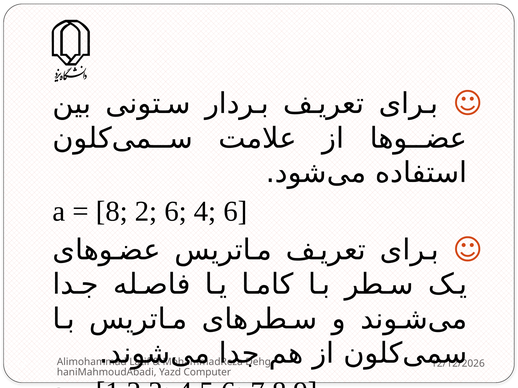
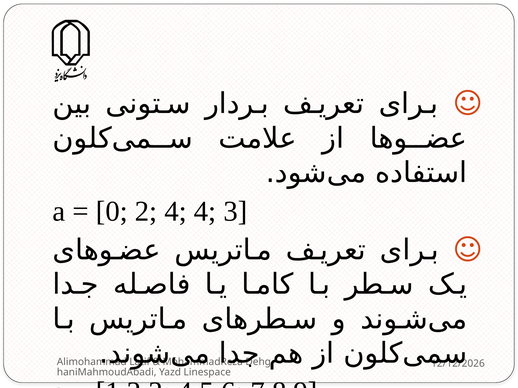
8 at (112, 212): 8 -> 0
2 6: 6 -> 4
4 6: 6 -> 3
Computer: Computer -> Linespace
